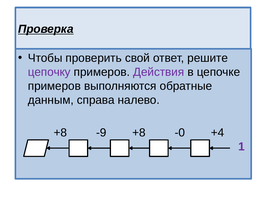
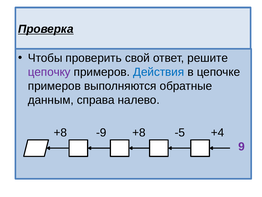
Действия colour: purple -> blue
-0: -0 -> -5
1 at (242, 146): 1 -> 9
